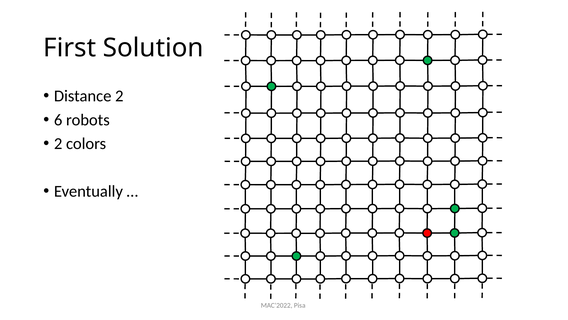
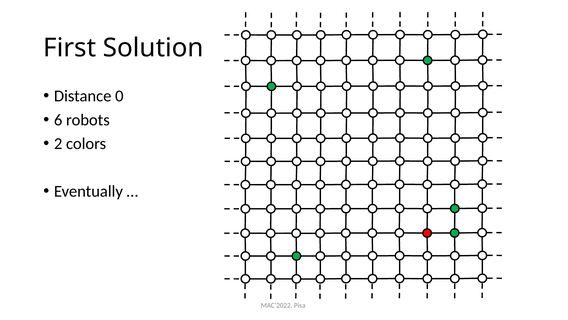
Distance 2: 2 -> 0
